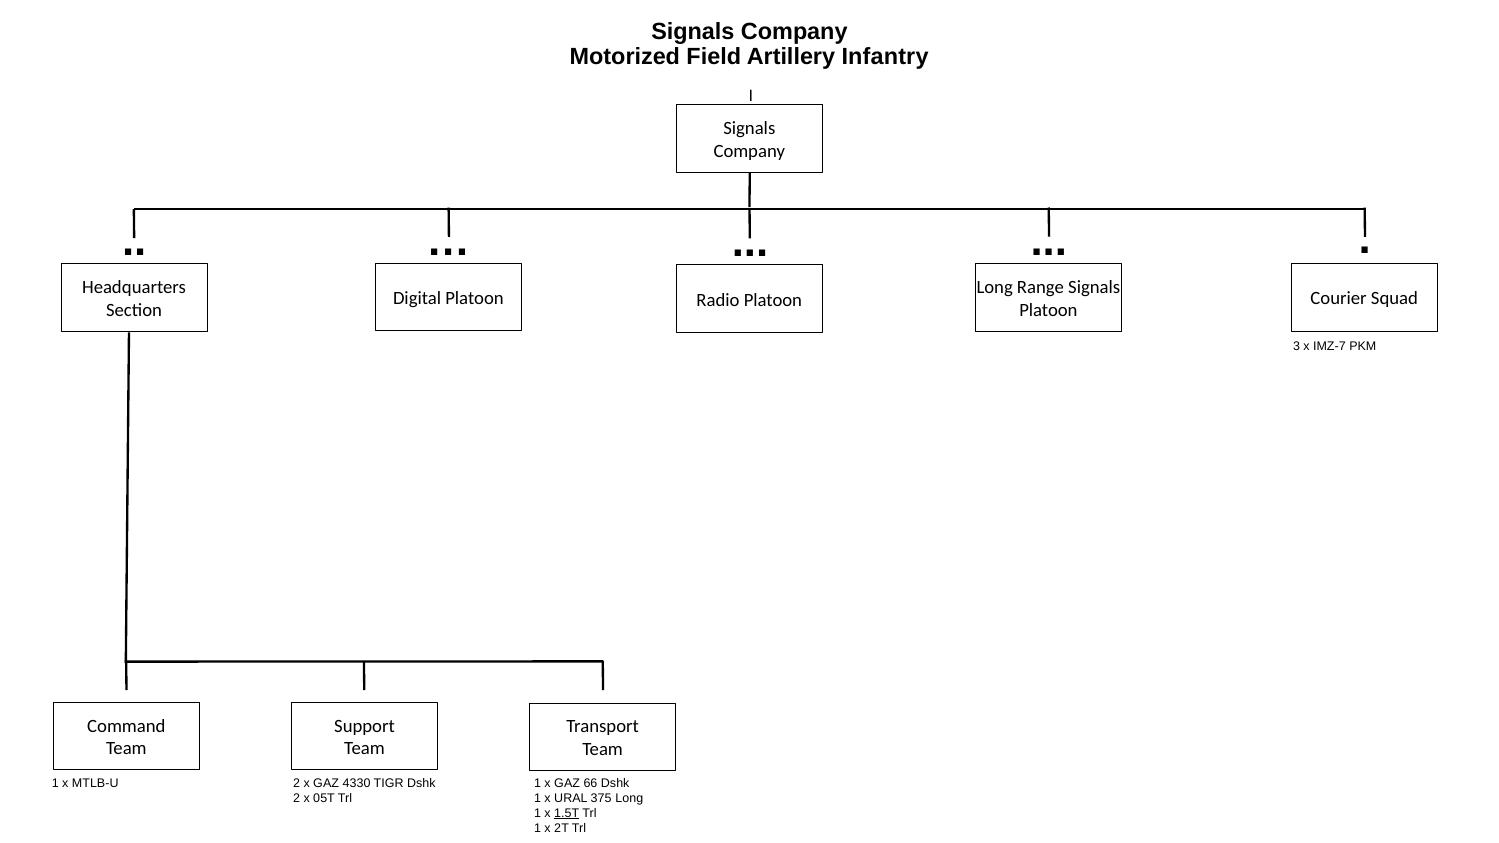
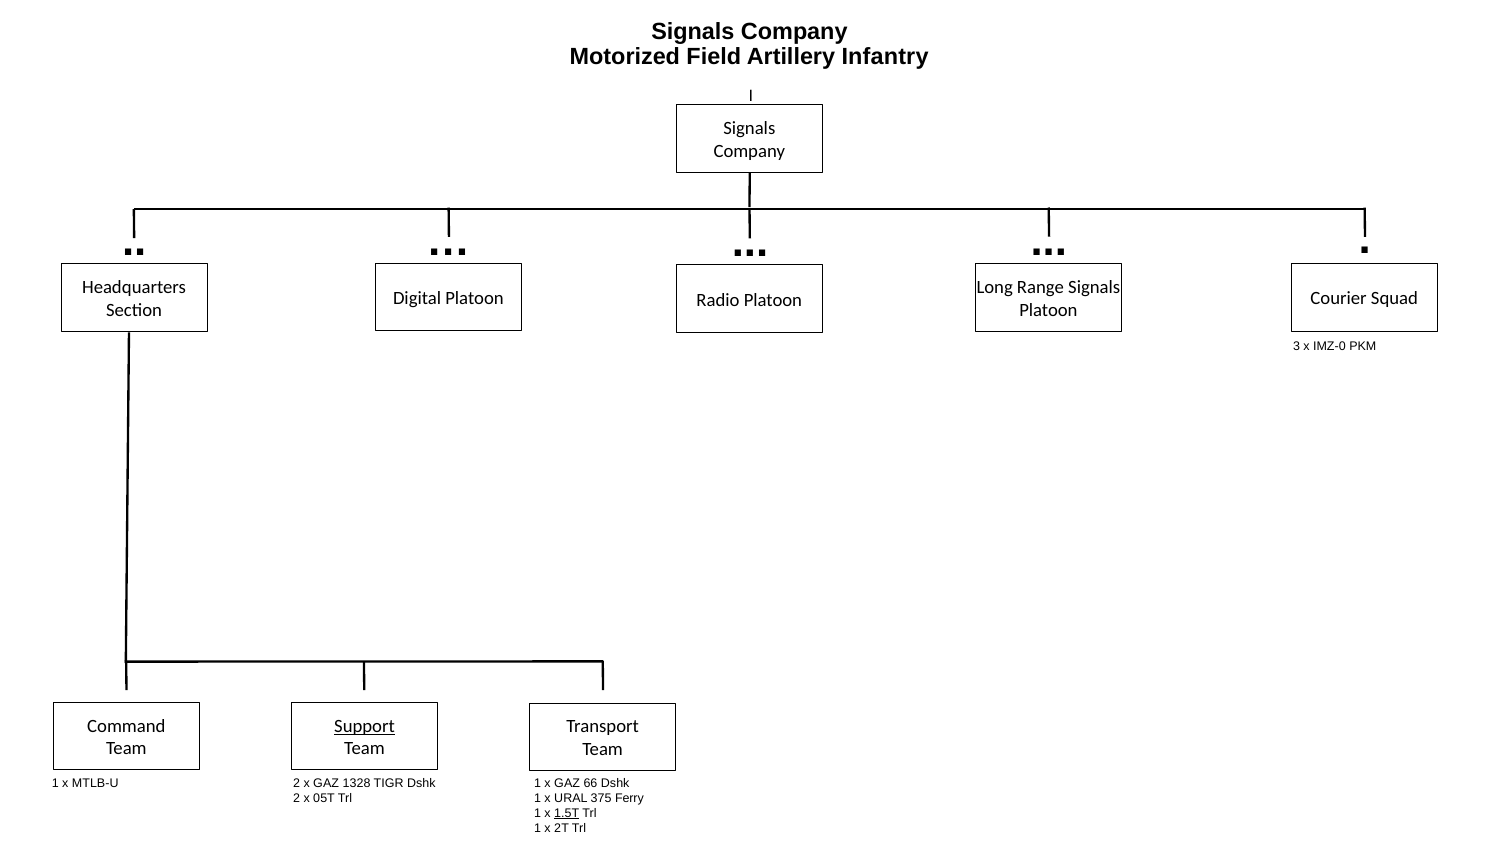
IMZ-7: IMZ-7 -> IMZ-0
Support underline: none -> present
4330: 4330 -> 1328
375 Long: Long -> Ferry
